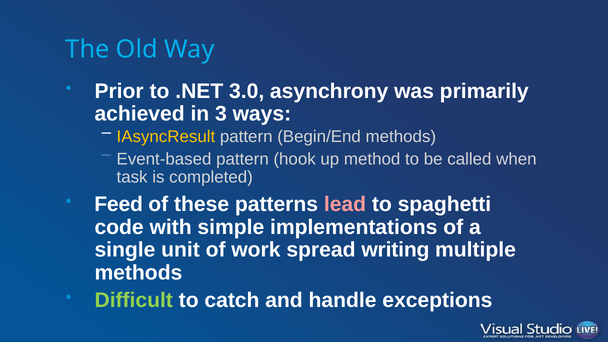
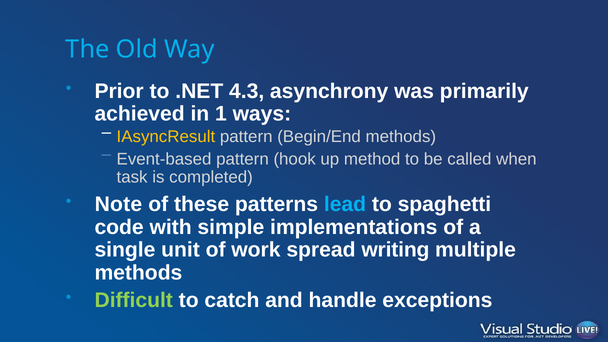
3.0: 3.0 -> 4.3
3: 3 -> 1
Feed: Feed -> Note
lead colour: pink -> light blue
